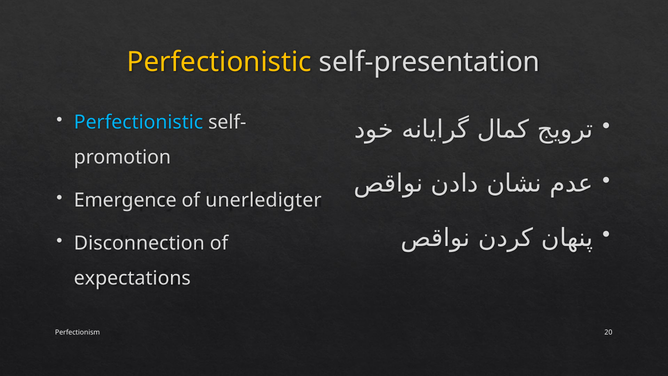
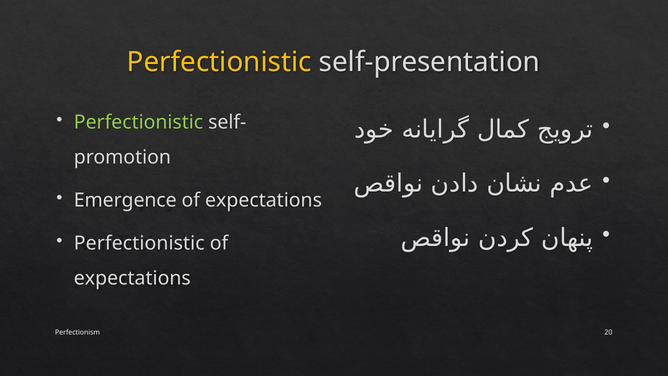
Perfectionistic at (139, 122) colour: light blue -> light green
unerledigter at (263, 200): unerledigter -> expectations
Disconnection at (139, 243): Disconnection -> Perfectionistic
